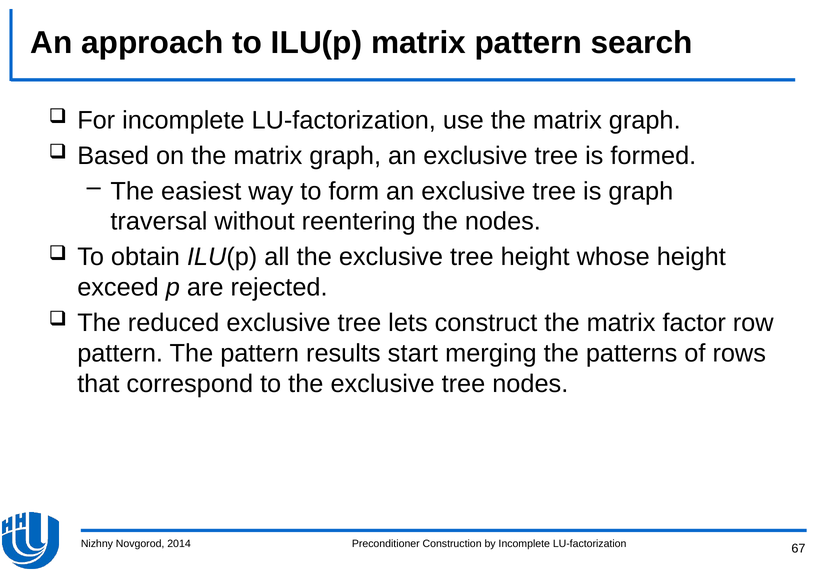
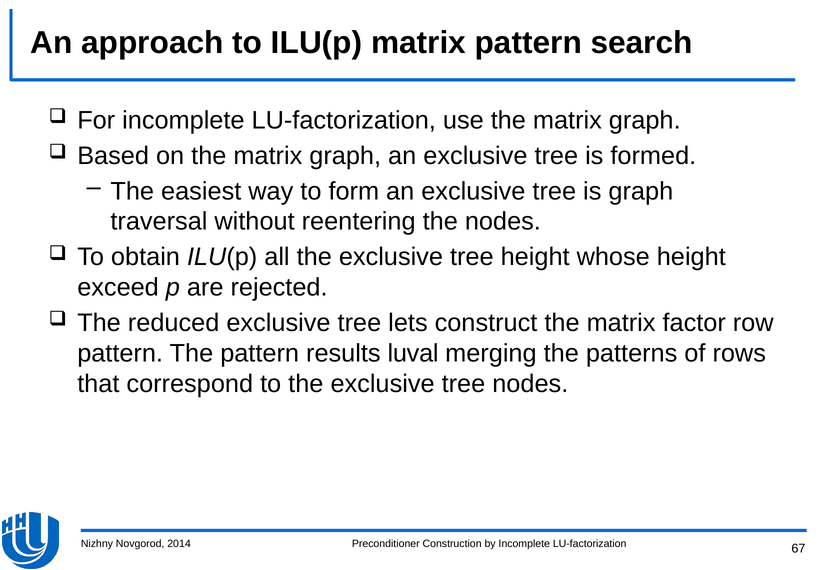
start: start -> luval
